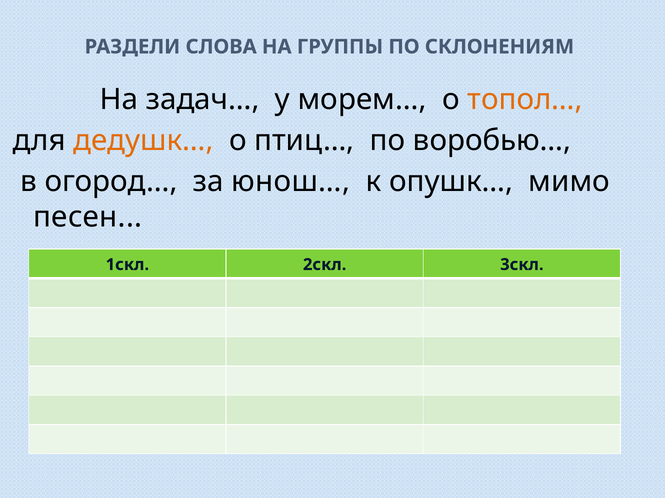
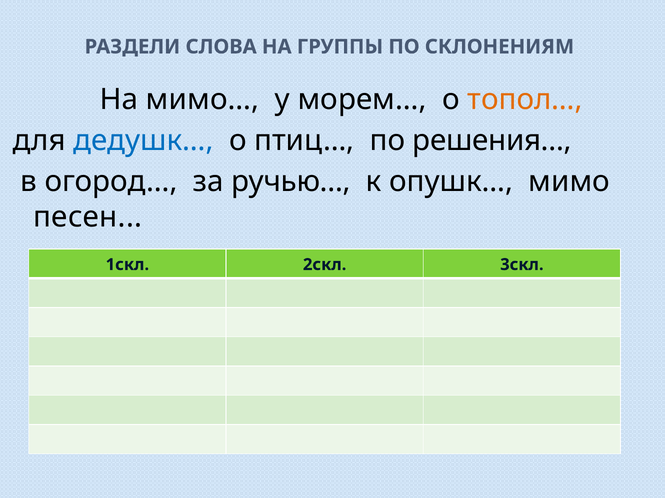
задач…: задач… -> мимо…
дедушк… colour: orange -> blue
воробью…: воробью… -> решения…
юнош…: юнош… -> ручью…
